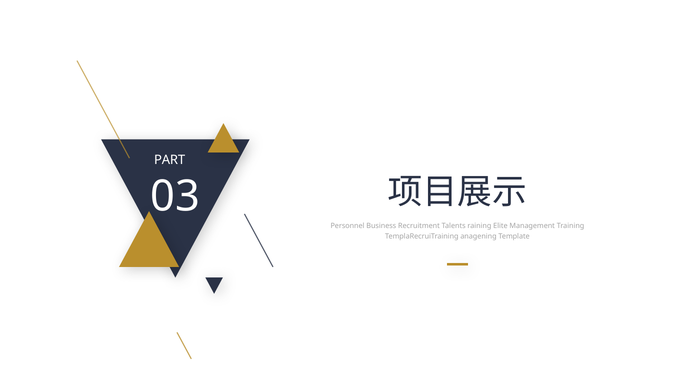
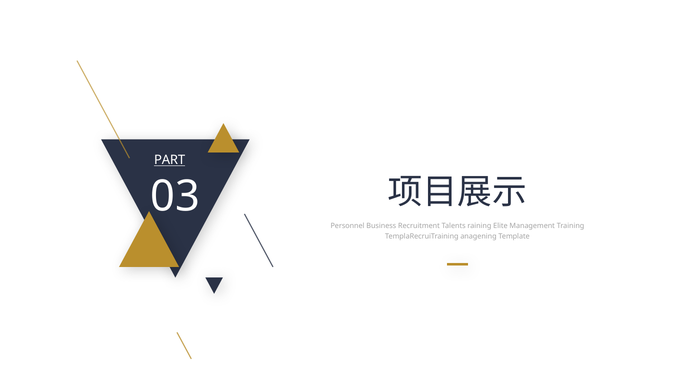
PART underline: none -> present
